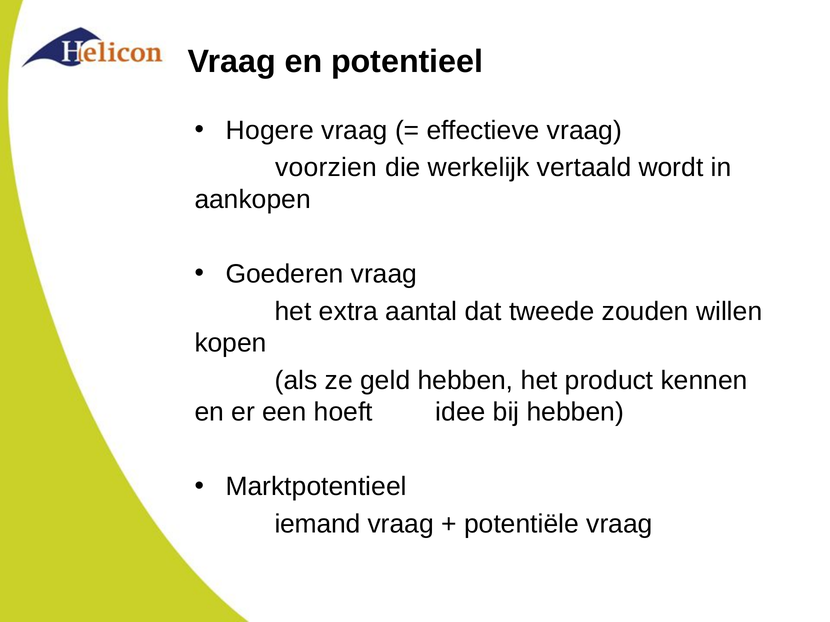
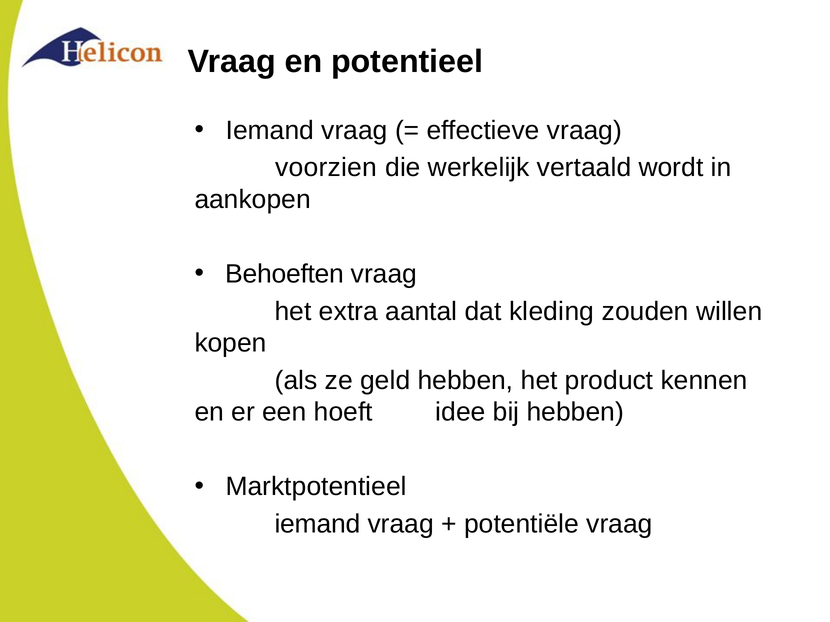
Hogere at (270, 131): Hogere -> Iemand
Goederen: Goederen -> Behoeften
tweede: tweede -> kleding
